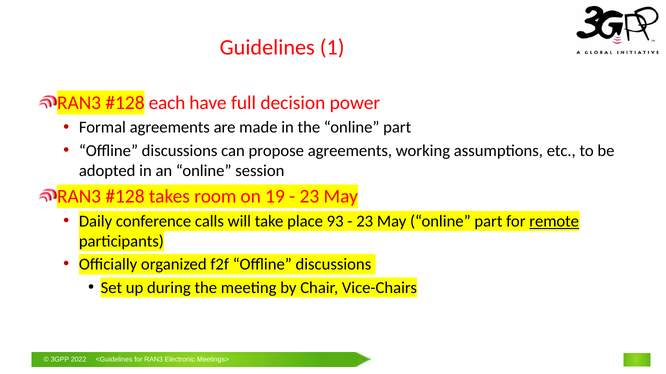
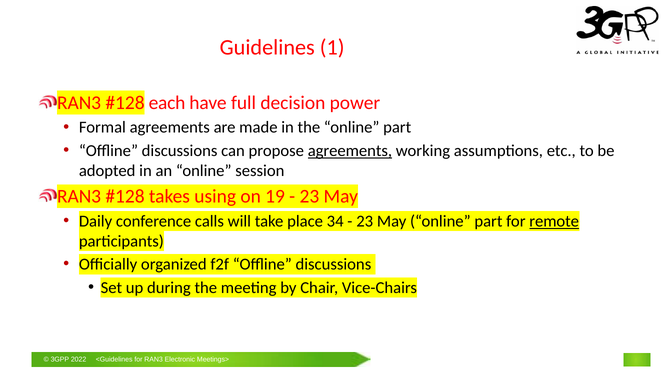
agreements at (350, 151) underline: none -> present
room: room -> using
93: 93 -> 34
